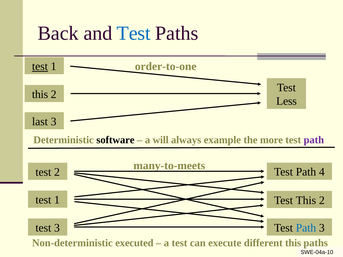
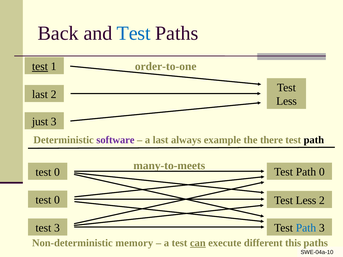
this at (40, 94): this -> last
last: last -> just
software colour: black -> purple
a will: will -> last
more: more -> there
path at (314, 140) colour: purple -> black
Path 4: 4 -> 0
2 at (57, 172): 2 -> 0
1 at (57, 200): 1 -> 0
This at (306, 200): This -> Less
executed: executed -> memory
can underline: none -> present
